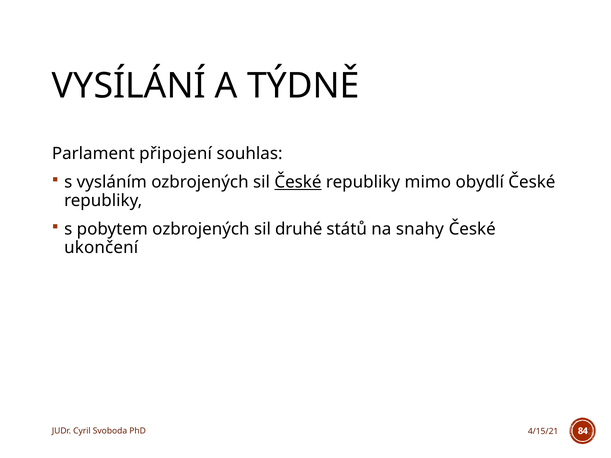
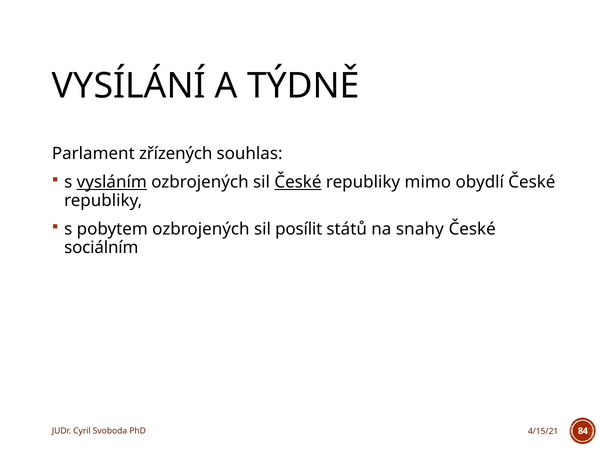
připojení: připojení -> zřízených
vysláním underline: none -> present
druhé: druhé -> posílit
ukončení: ukončení -> sociálním
